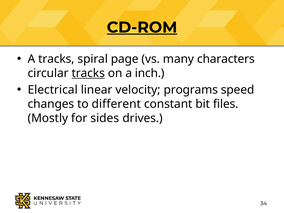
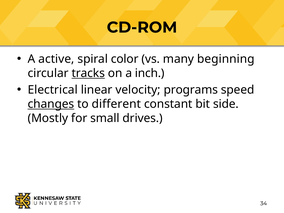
CD-ROM underline: present -> none
A tracks: tracks -> active
page: page -> color
characters: characters -> beginning
changes underline: none -> present
files: files -> side
sides: sides -> small
